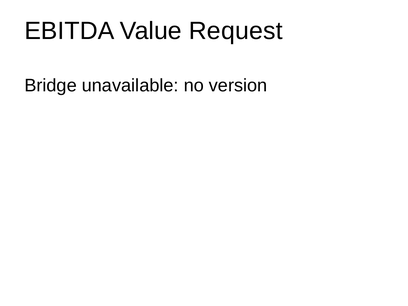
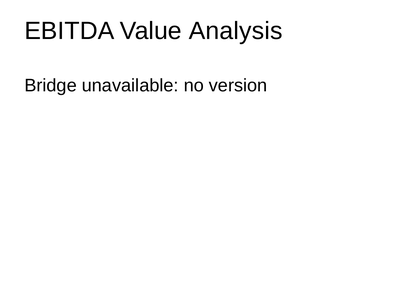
Request: Request -> Analysis
